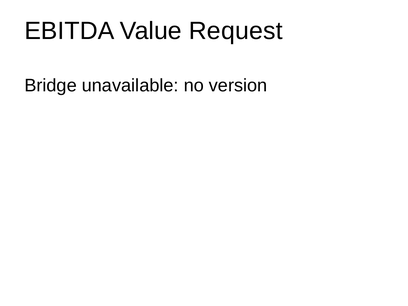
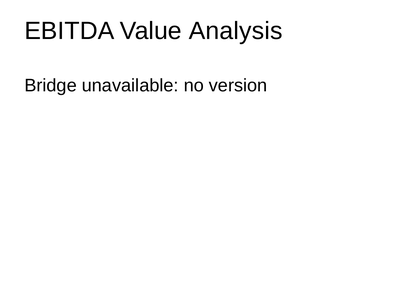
Request: Request -> Analysis
